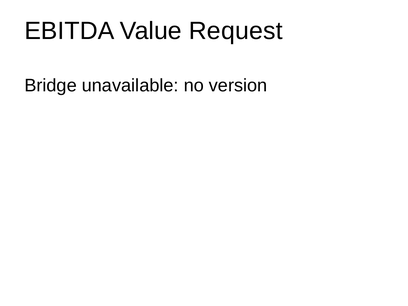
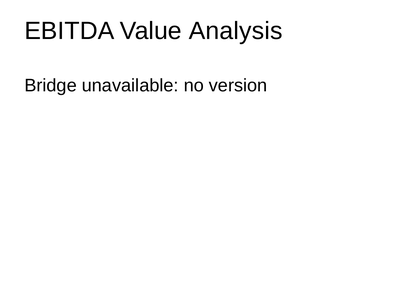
Request: Request -> Analysis
